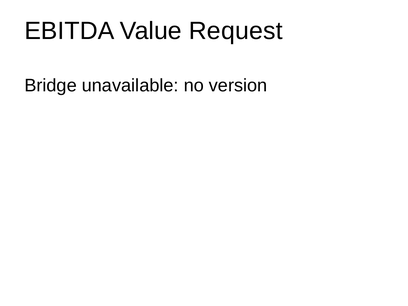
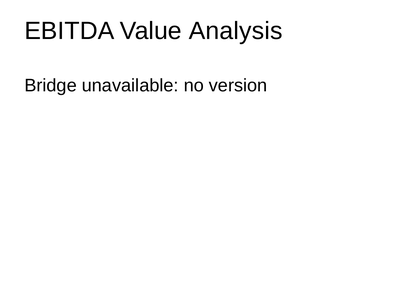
Request: Request -> Analysis
